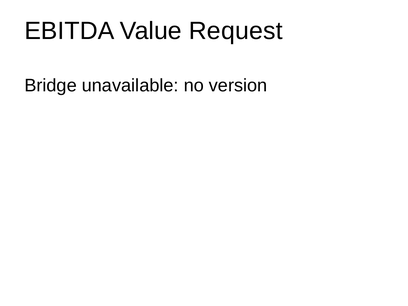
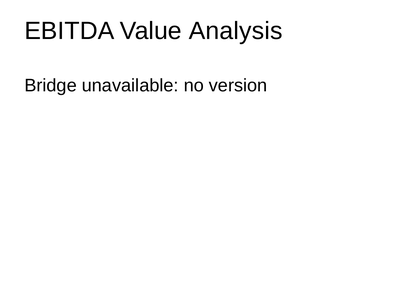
Request: Request -> Analysis
